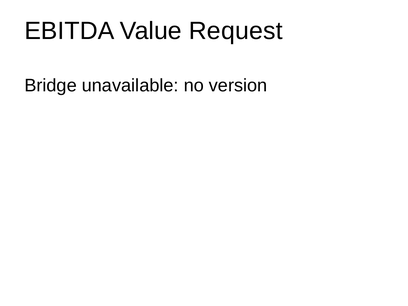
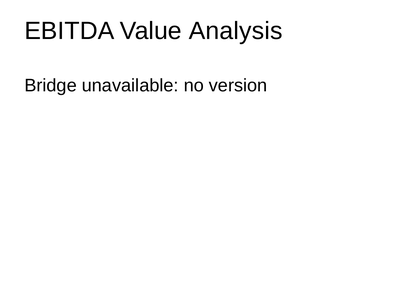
Request: Request -> Analysis
